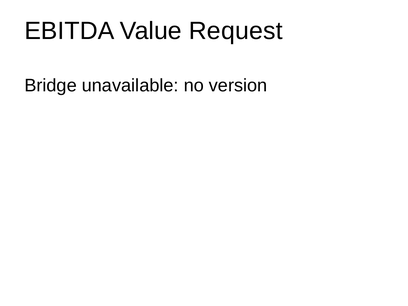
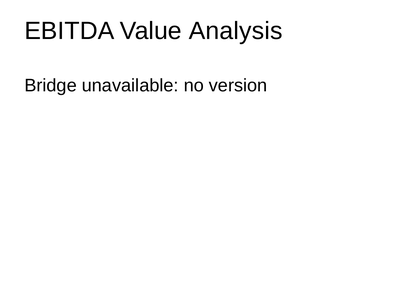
Request: Request -> Analysis
